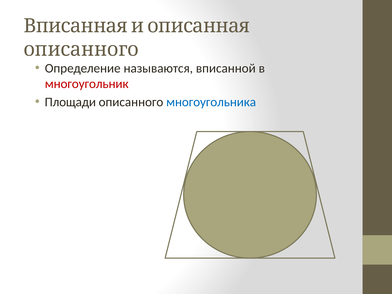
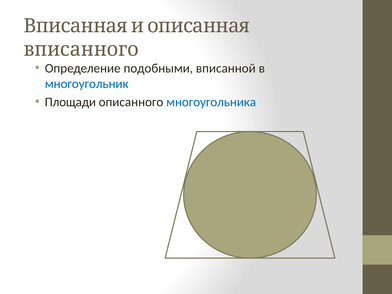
описанного at (81, 49): описанного -> вписанного
называются: называются -> подобными
многоугольник colour: red -> blue
